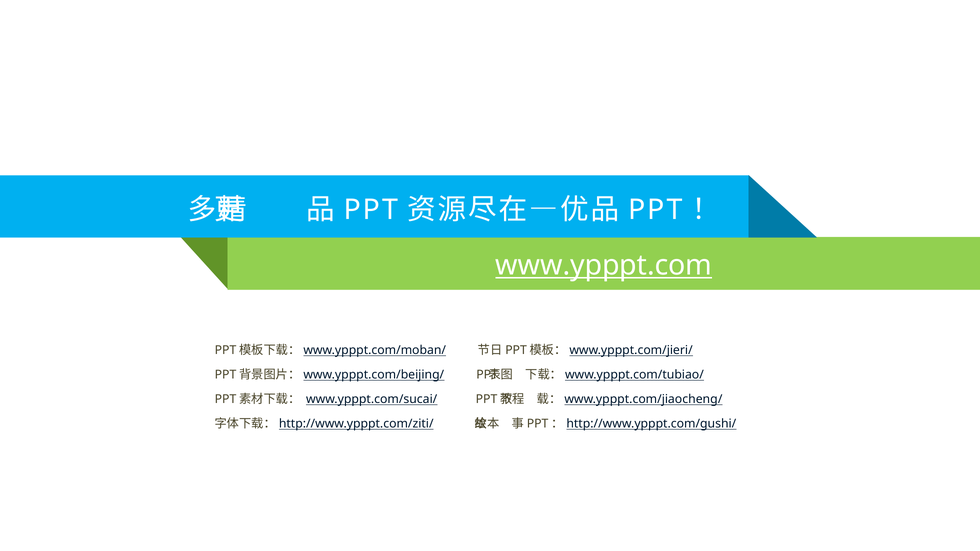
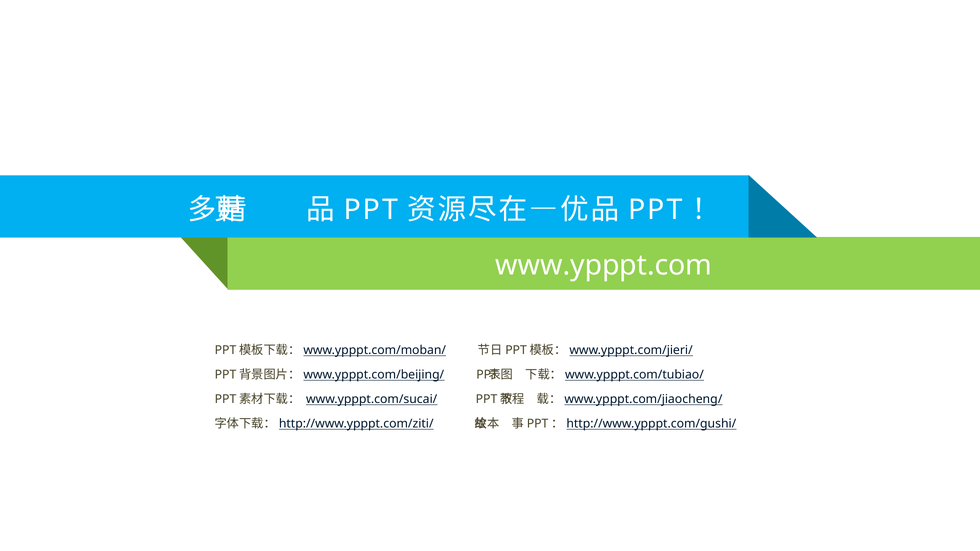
www.ypppt.com underline: present -> none
